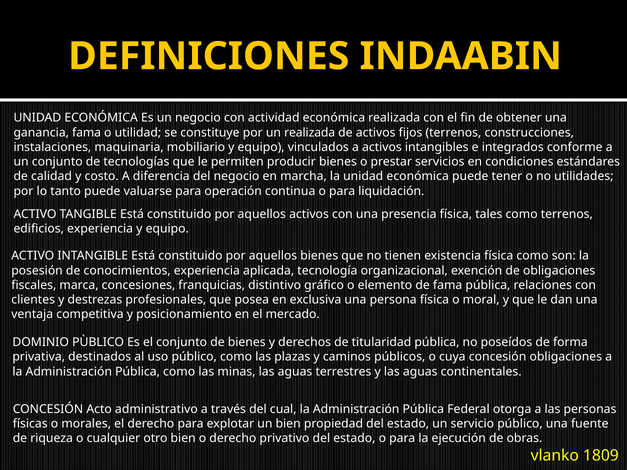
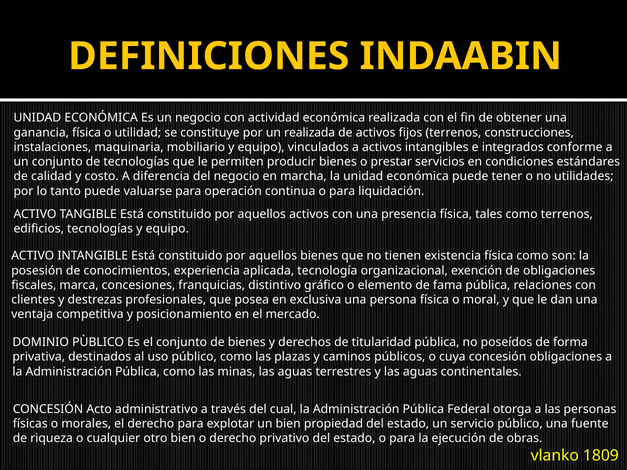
ganancia fama: fama -> física
edificios experiencia: experiencia -> tecnologías
